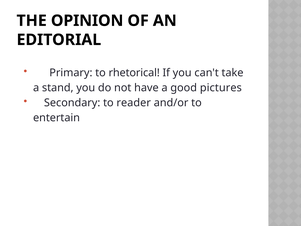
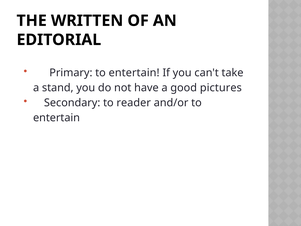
OPINION: OPINION -> WRITTEN
Primary to rhetorical: rhetorical -> entertain
